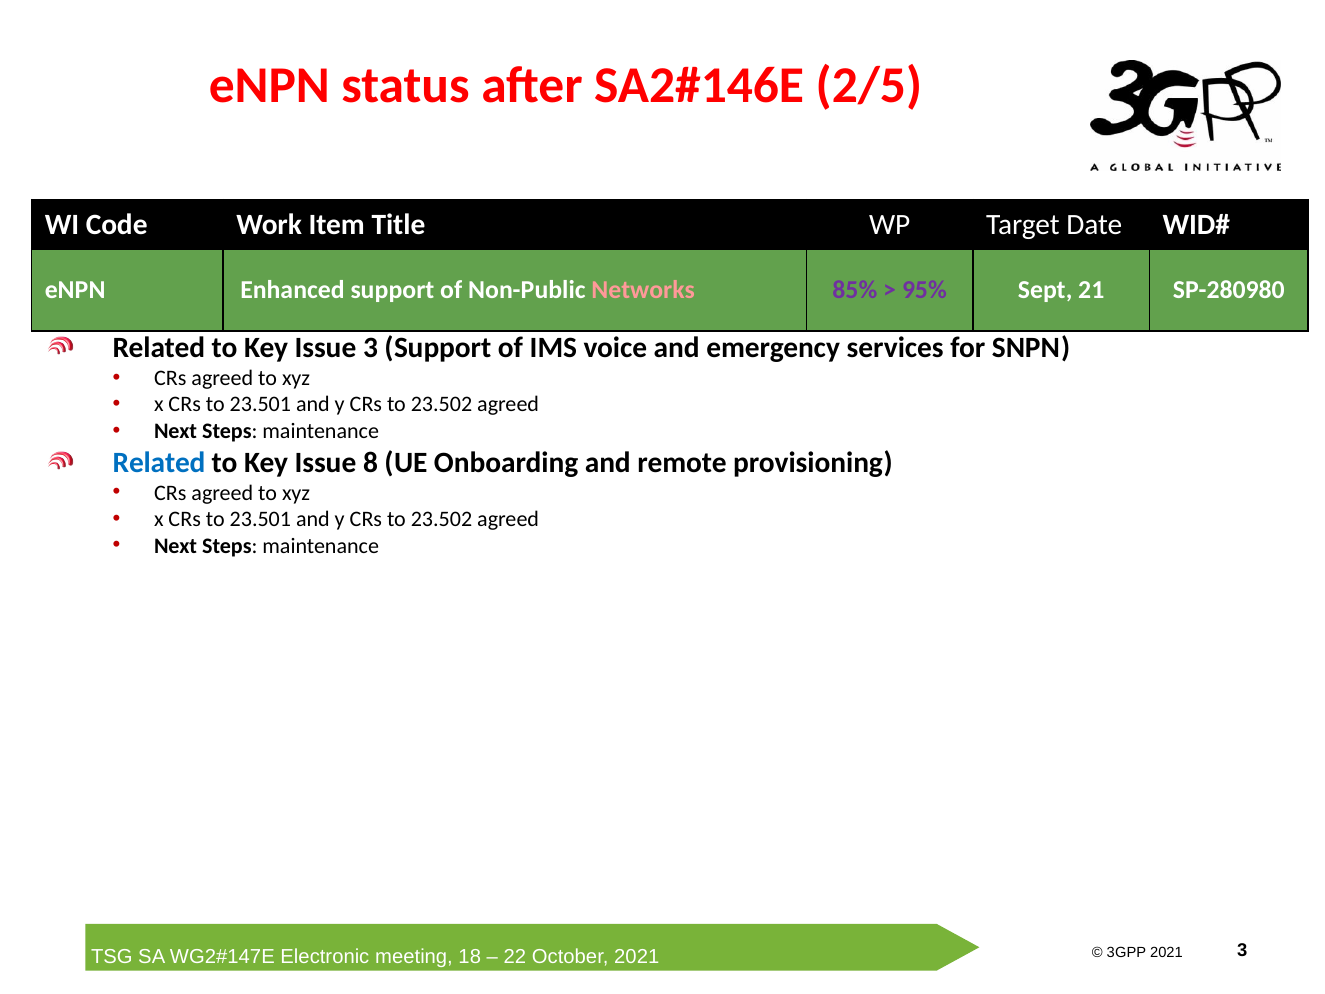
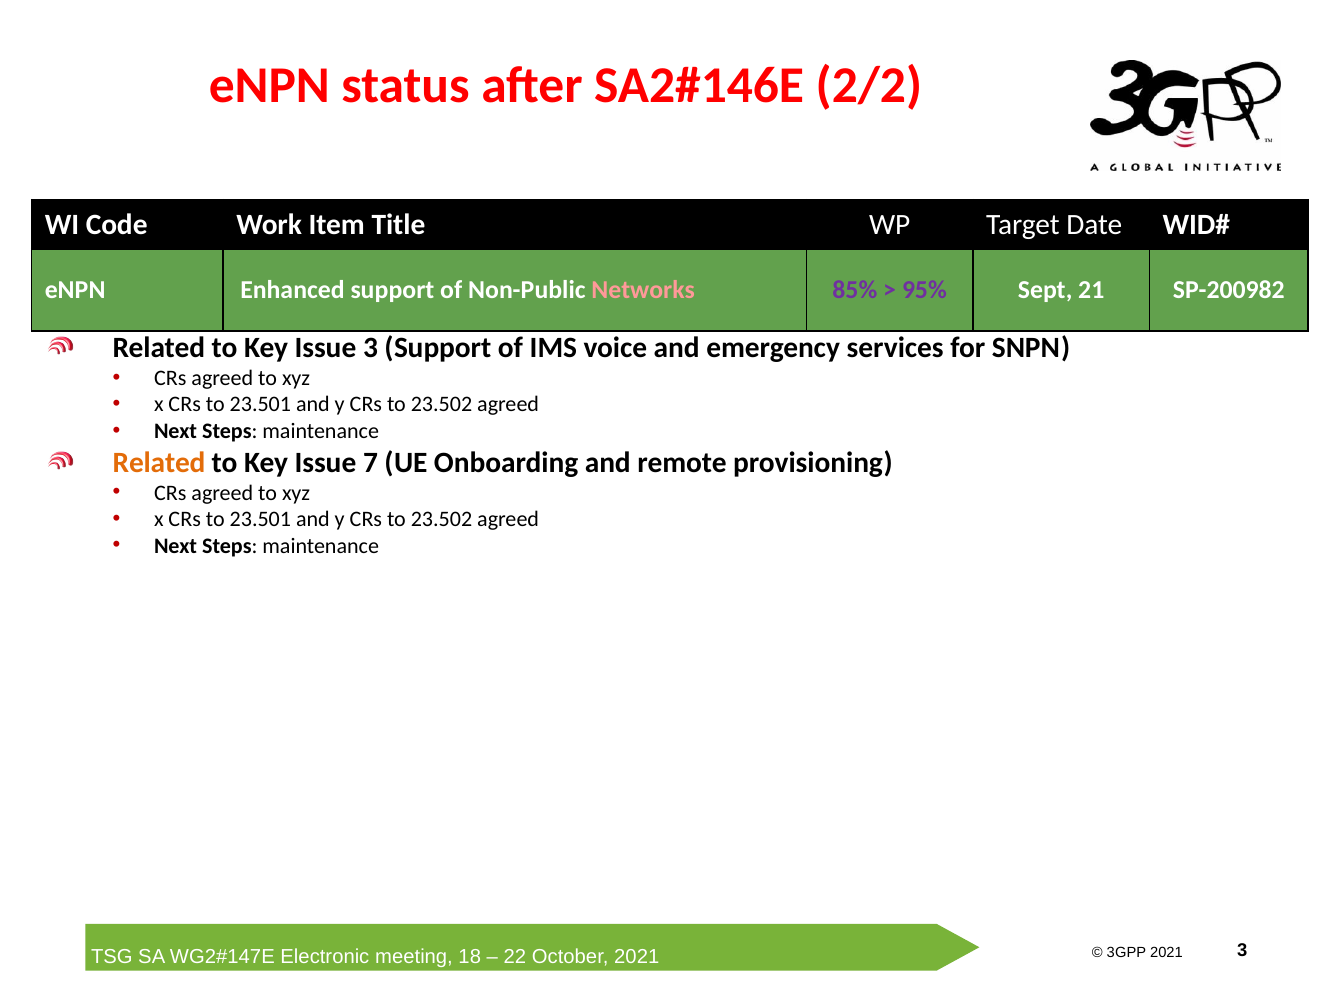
2/5: 2/5 -> 2/2
SP-280980: SP-280980 -> SP-200982
Related at (159, 462) colour: blue -> orange
8: 8 -> 7
